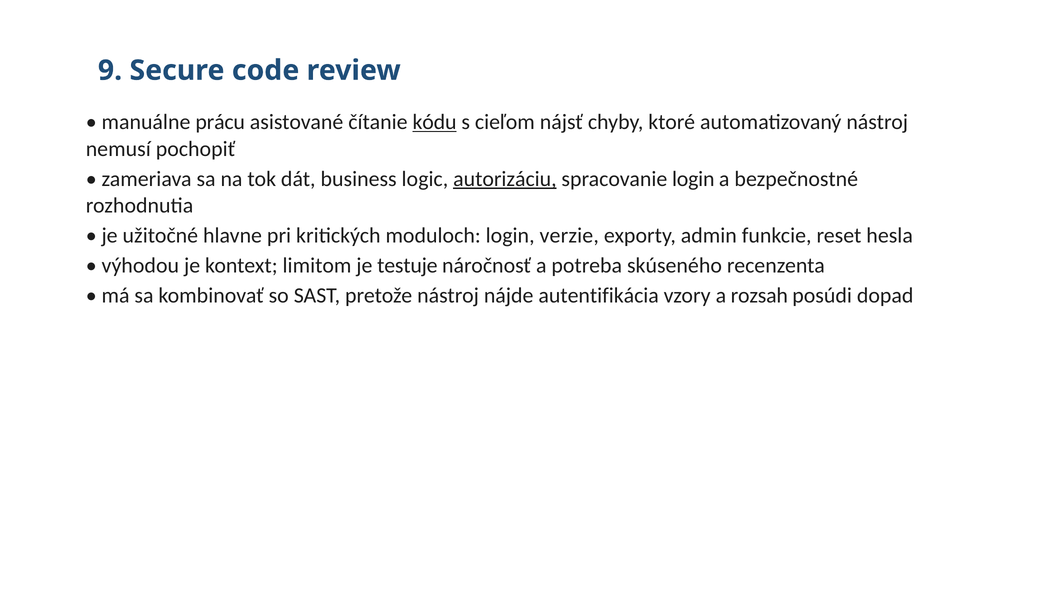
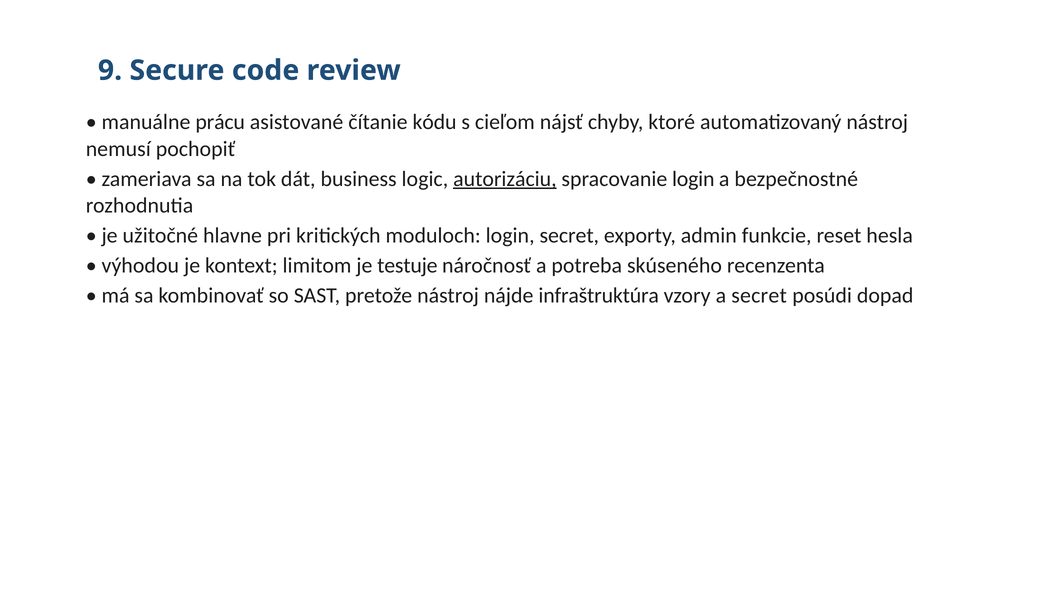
kódu underline: present -> none
login verzie: verzie -> secret
autentifikácia: autentifikácia -> infraštruktúra
a rozsah: rozsah -> secret
